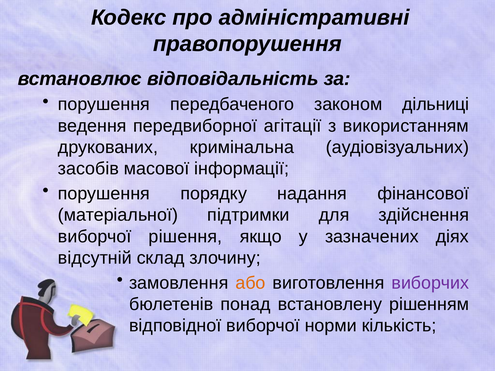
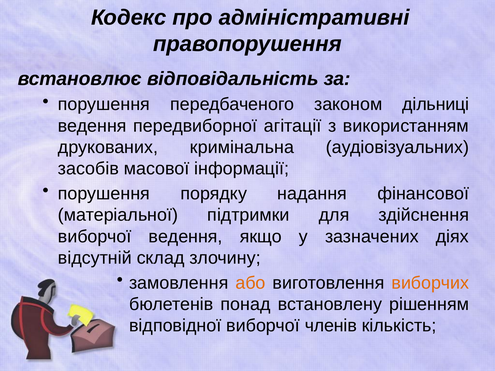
виборчої рішення: рішення -> ведення
виборчих colour: purple -> orange
норми: норми -> членів
